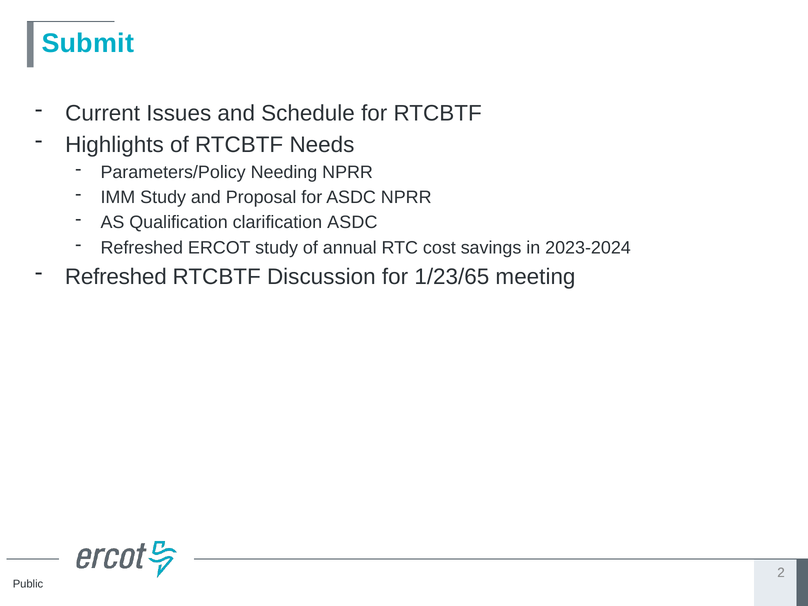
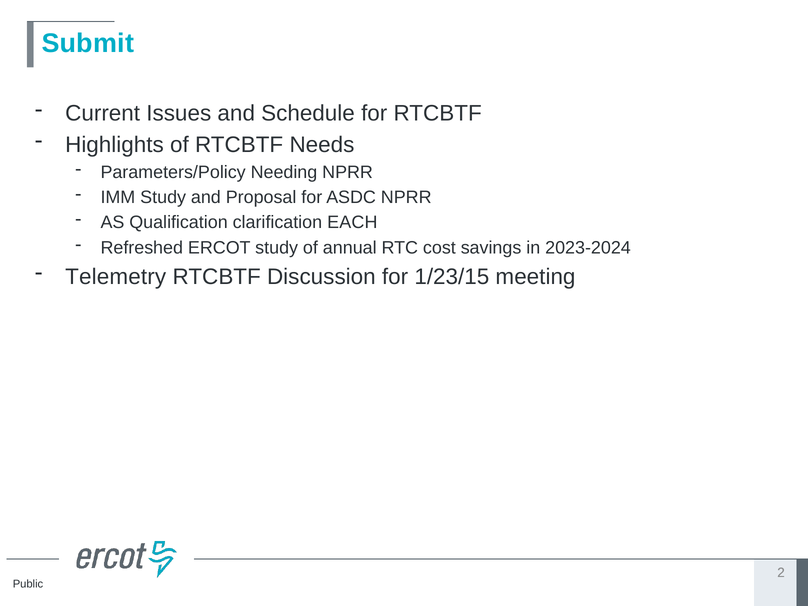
clarification ASDC: ASDC -> EACH
Refreshed at (116, 277): Refreshed -> Telemetry
1/23/65: 1/23/65 -> 1/23/15
